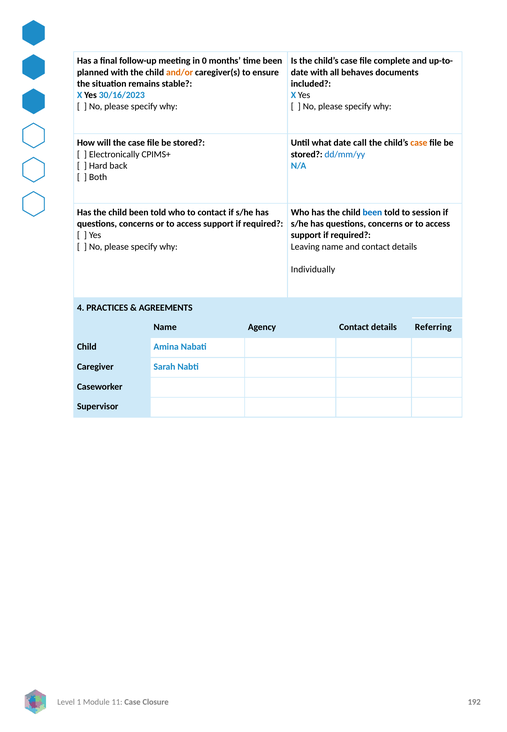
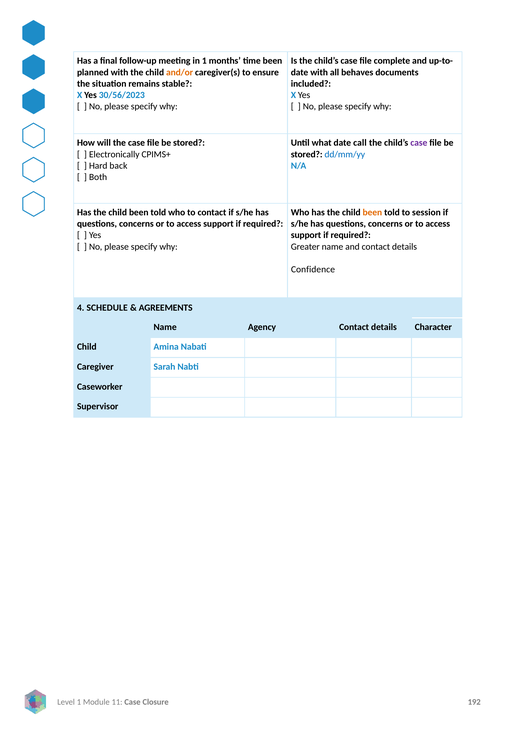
in 0: 0 -> 1
30/16/2023: 30/16/2023 -> 30/56/2023
case at (419, 143) colour: orange -> purple
been at (372, 213) colour: blue -> orange
Leaving: Leaving -> Greater
Individually: Individually -> Confidence
PRACTICES: PRACTICES -> SCHEDULE
Referring: Referring -> Character
